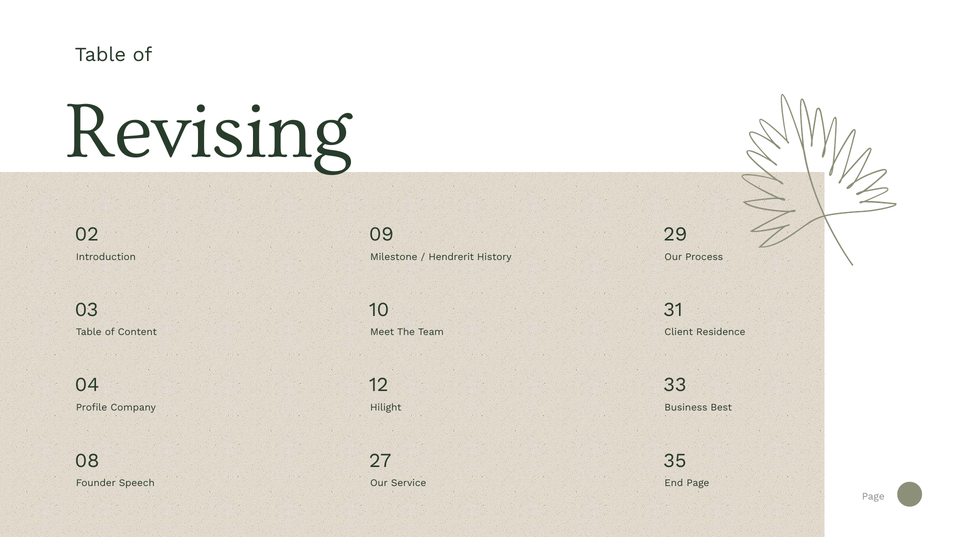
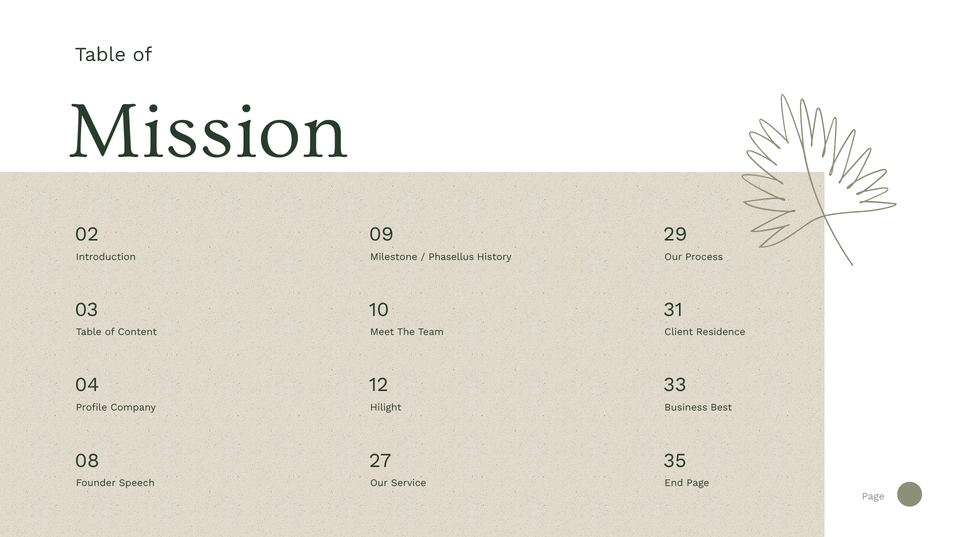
Revising: Revising -> Mission
Hendrerit: Hendrerit -> Phasellus
